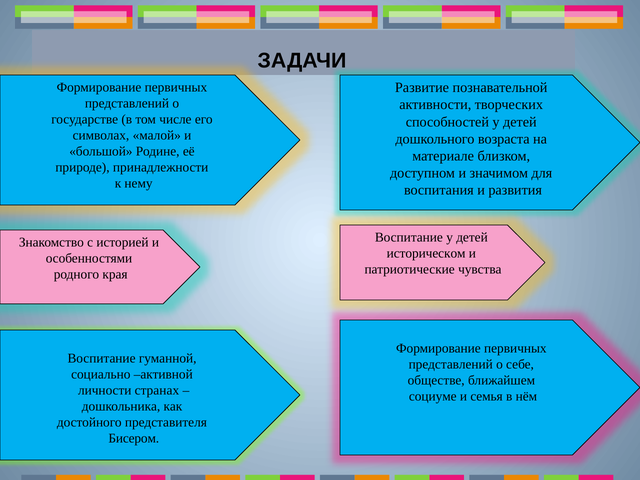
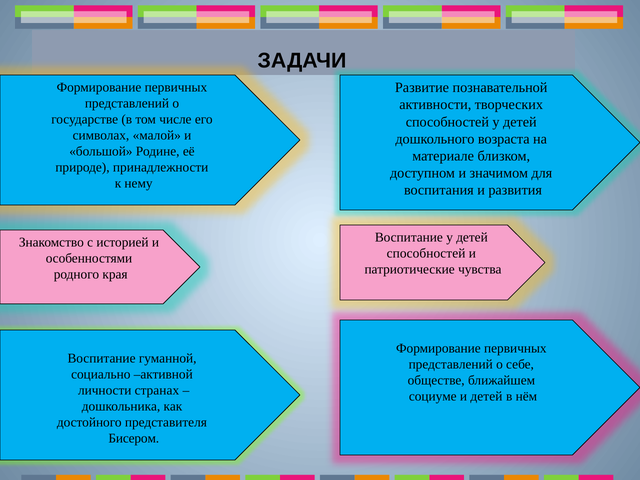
историческом at (426, 253): историческом -> способностей
и семья: семья -> детей
